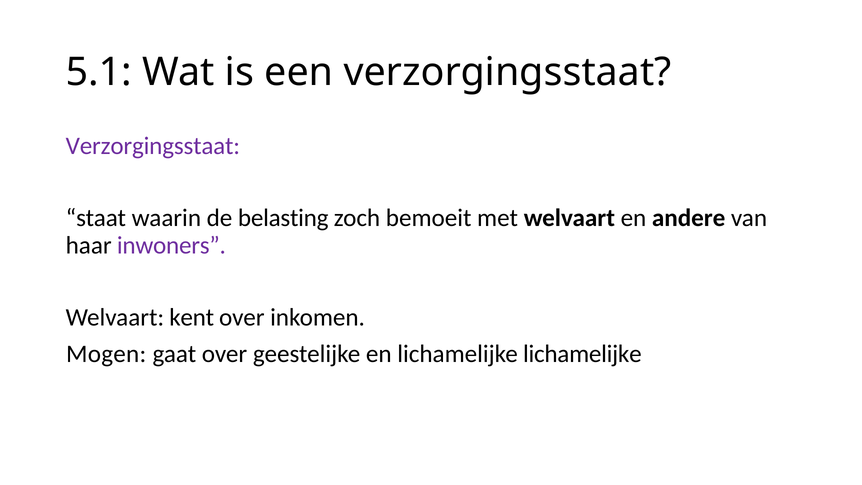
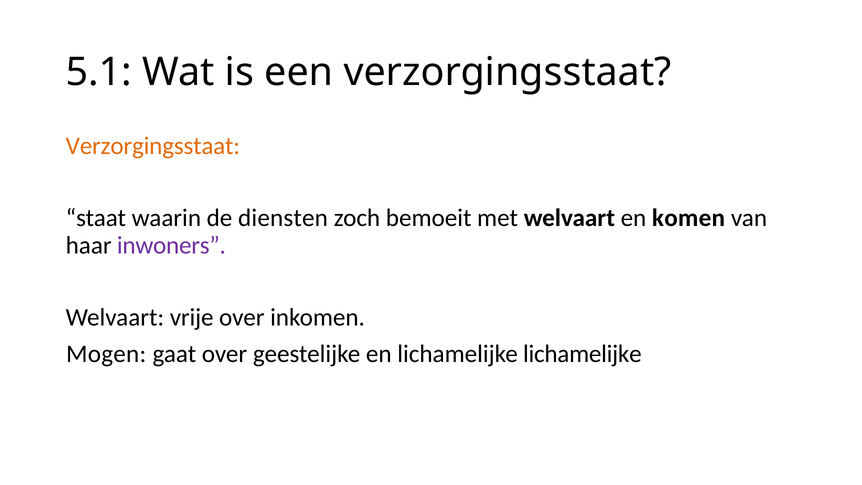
Verzorgingsstaat at (153, 146) colour: purple -> orange
belasting: belasting -> diensten
andere: andere -> komen
kent: kent -> vrije
